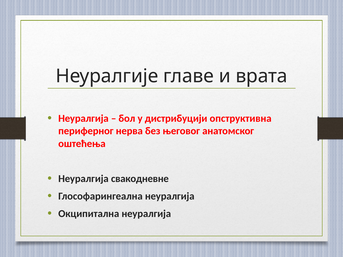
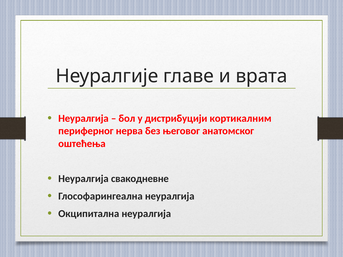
oпструктивнa: oпструктивнa -> кортикалним
